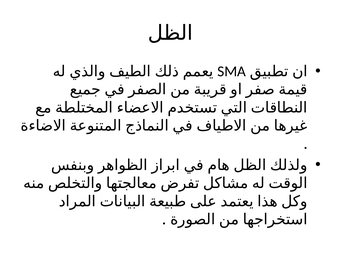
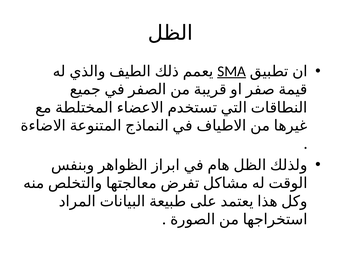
SMA underline: none -> present
